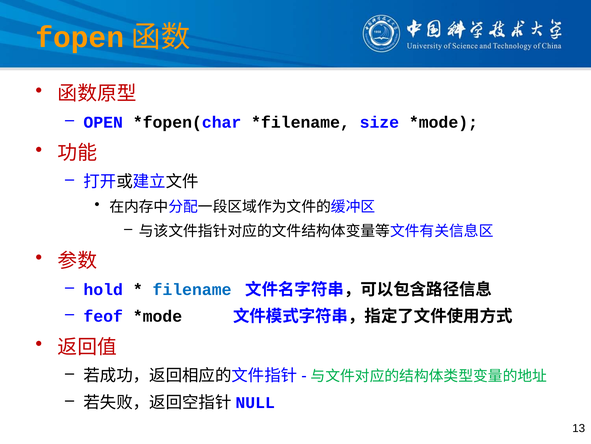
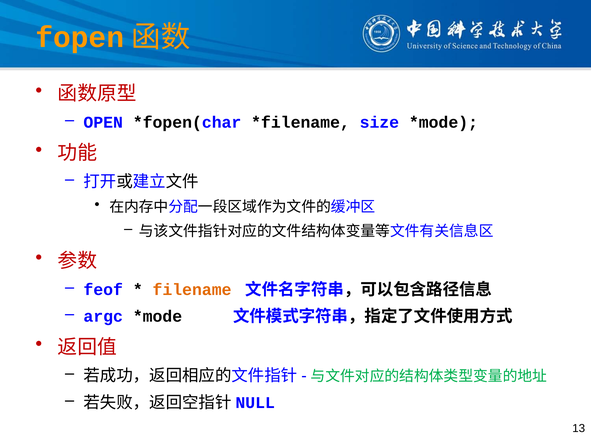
hold: hold -> feof
filename colour: blue -> orange
feof: feof -> argc
